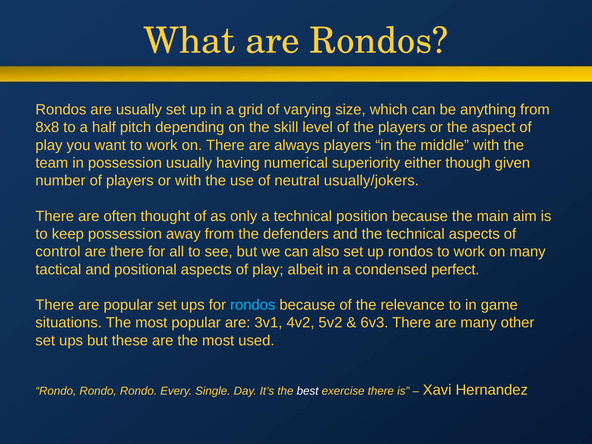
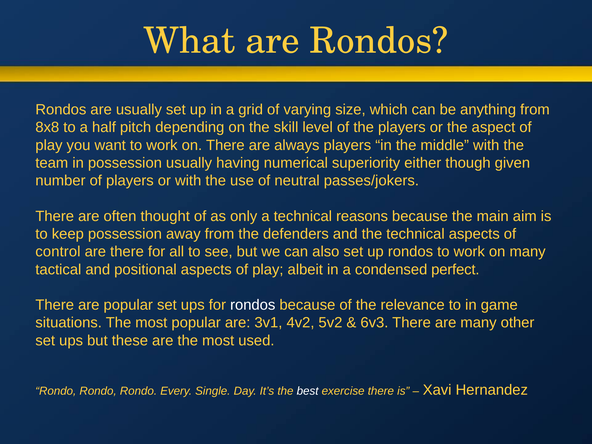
usually/jokers: usually/jokers -> passes/jokers
position: position -> reasons
rondos at (253, 305) colour: light blue -> white
